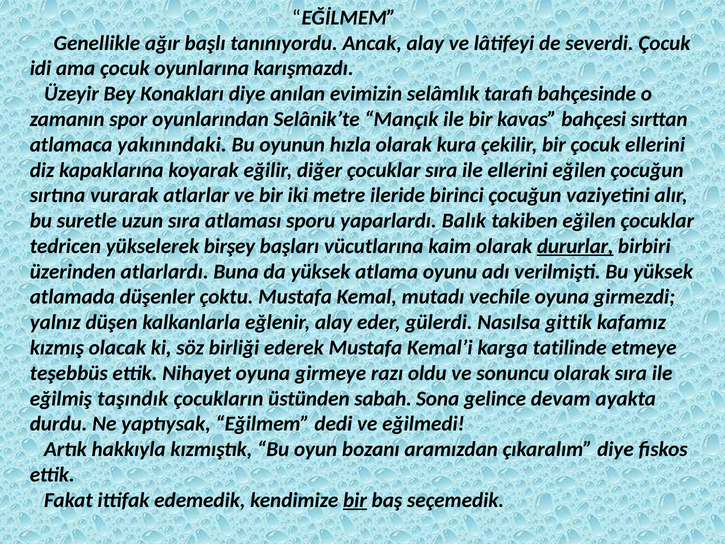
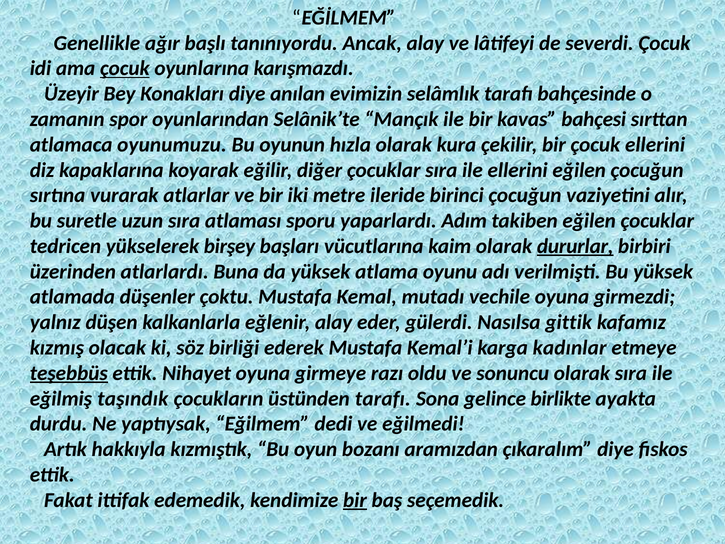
çocuk at (125, 68) underline: none -> present
yakınındaki: yakınındaki -> oyunumuzu
Balık: Balık -> Adım
tatilinde: tatilinde -> kadınlar
teşebbüs underline: none -> present
üstünden sabah: sabah -> tarafı
devam: devam -> birlikte
